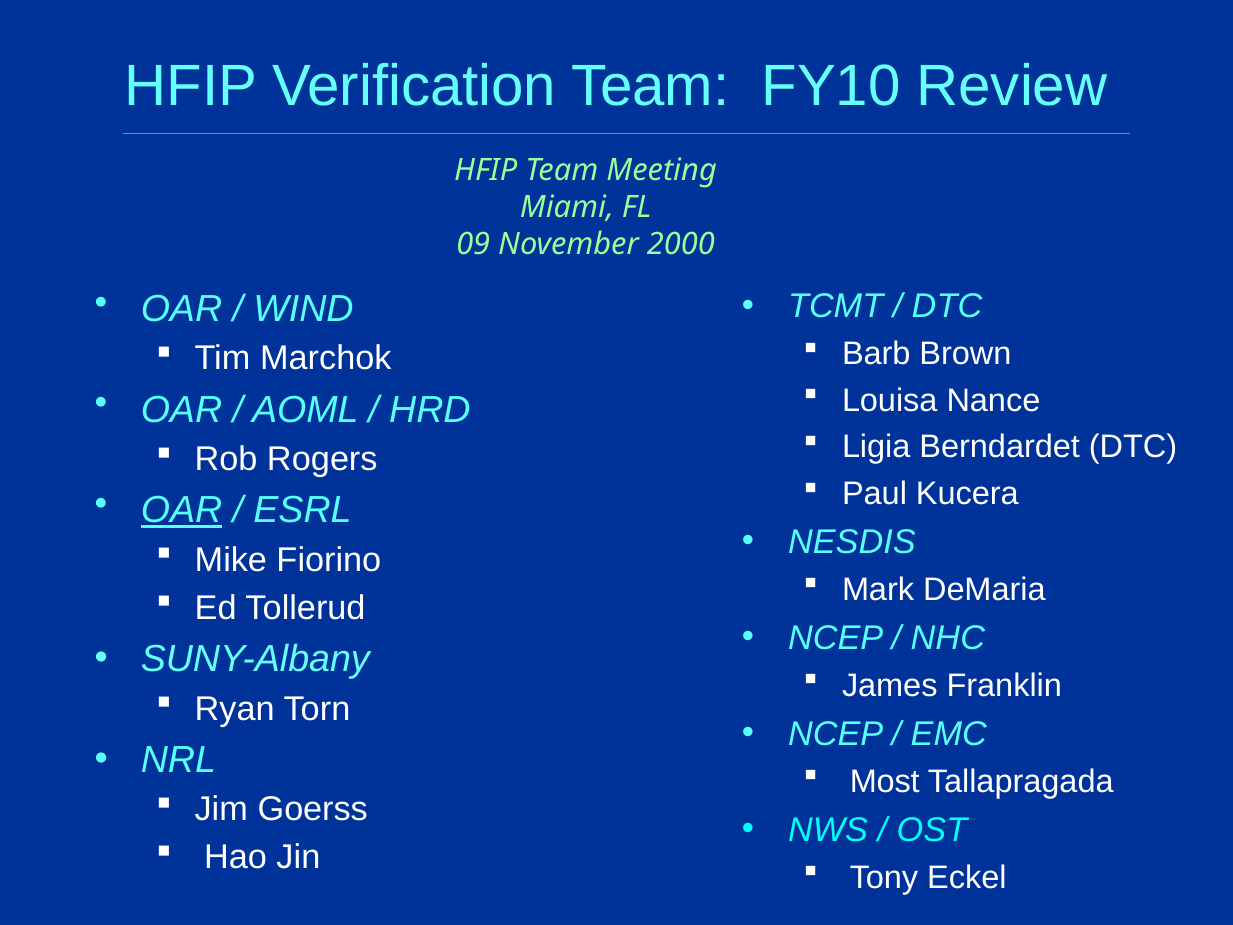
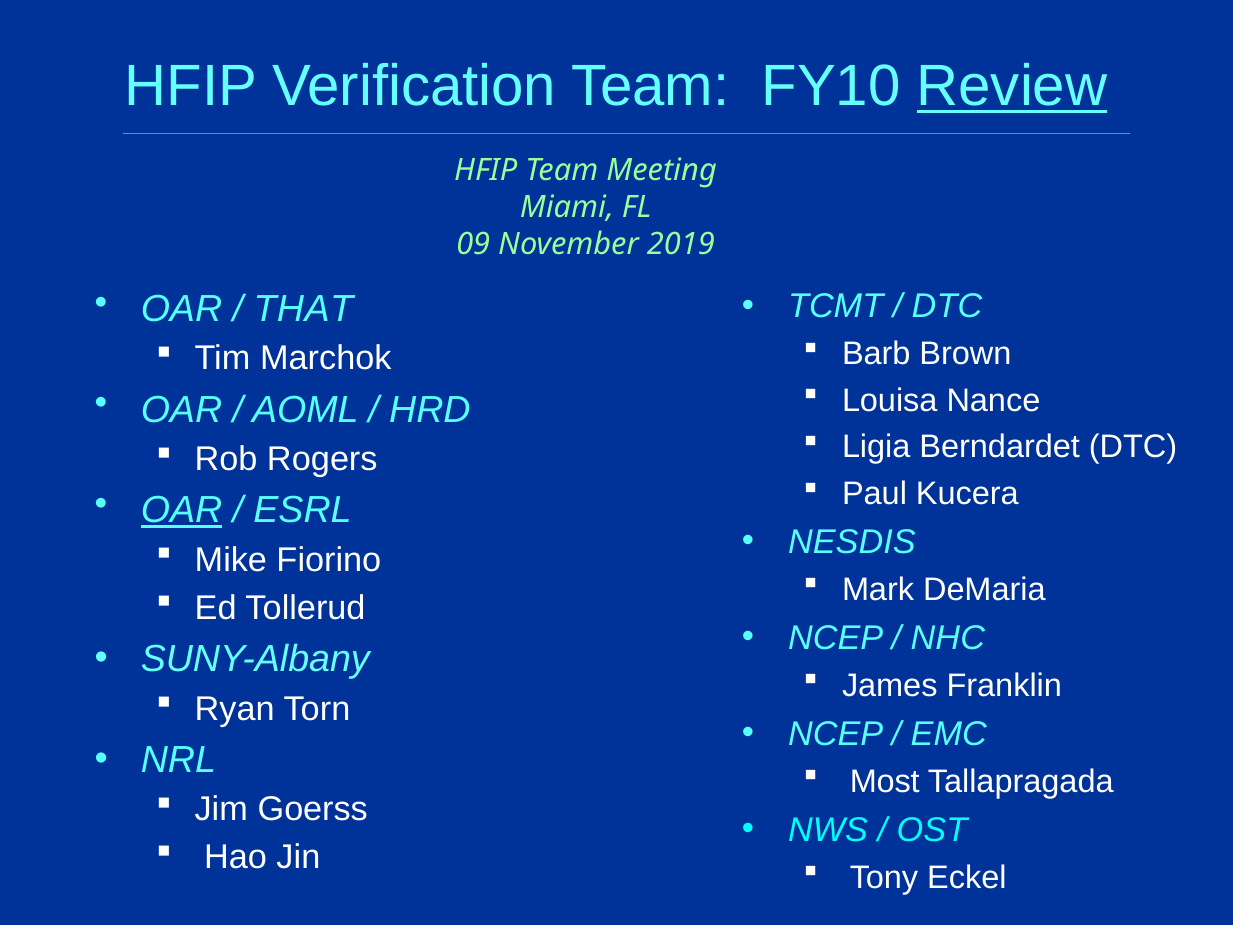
Review underline: none -> present
2000: 2000 -> 2019
WIND: WIND -> THAT
